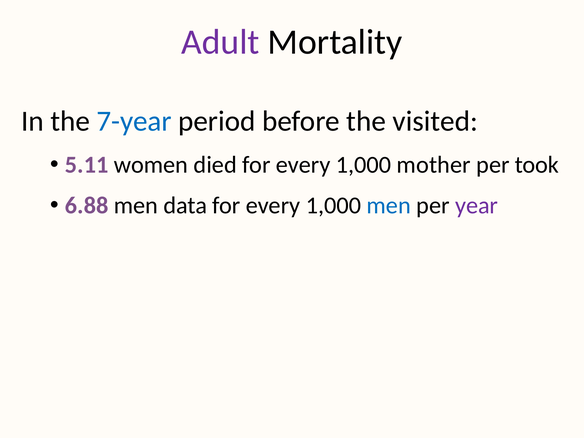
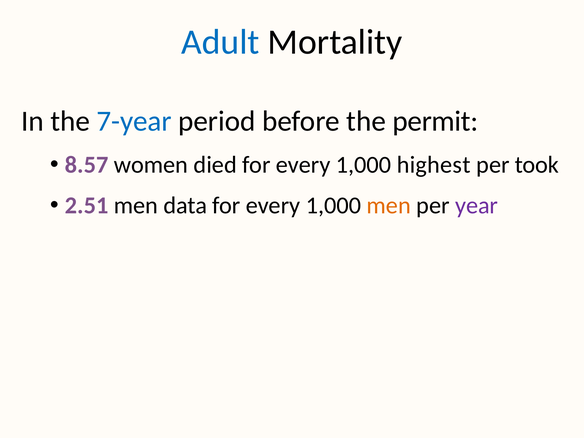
Adult colour: purple -> blue
visited: visited -> permit
5.11: 5.11 -> 8.57
mother: mother -> highest
6.88: 6.88 -> 2.51
men at (389, 206) colour: blue -> orange
